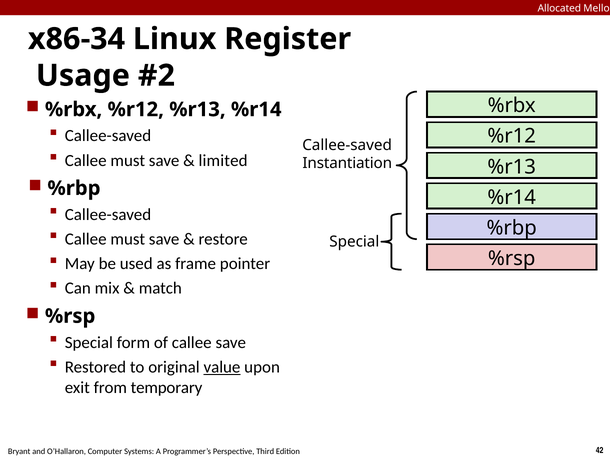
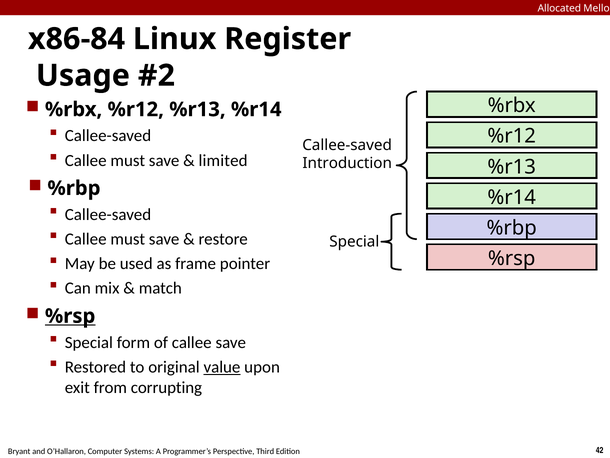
x86-34: x86-34 -> x86-84
Instantiation: Instantiation -> Introduction
%rsp at (70, 316) underline: none -> present
temporary: temporary -> corrupting
